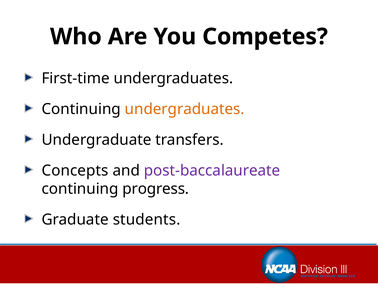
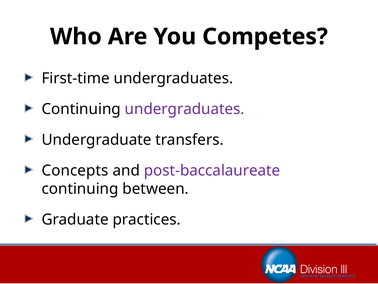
undergraduates at (185, 109) colour: orange -> purple
progress: progress -> between
students: students -> practices
